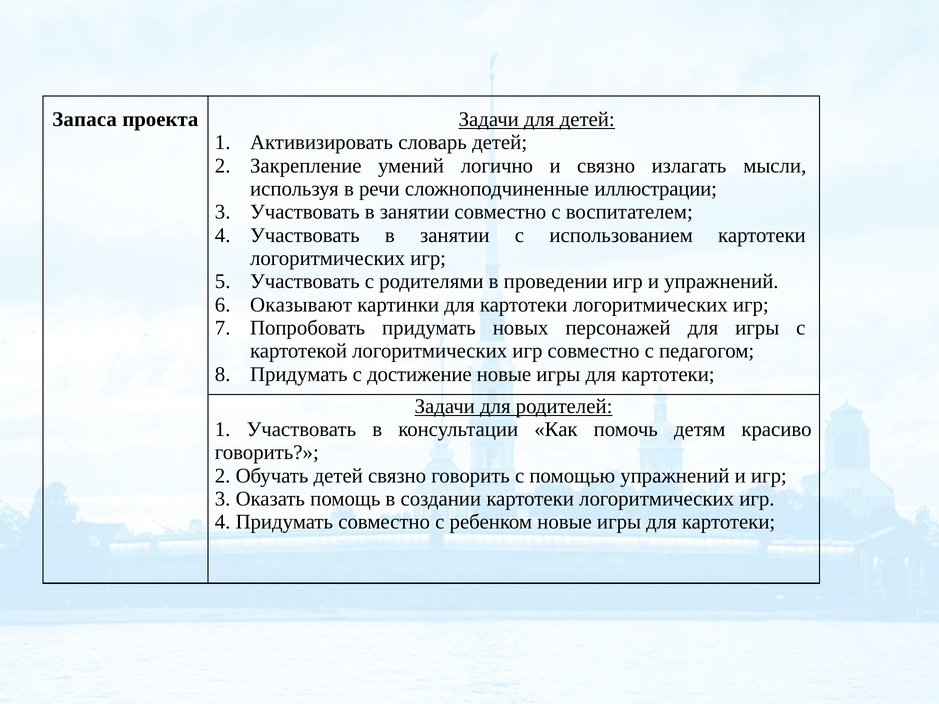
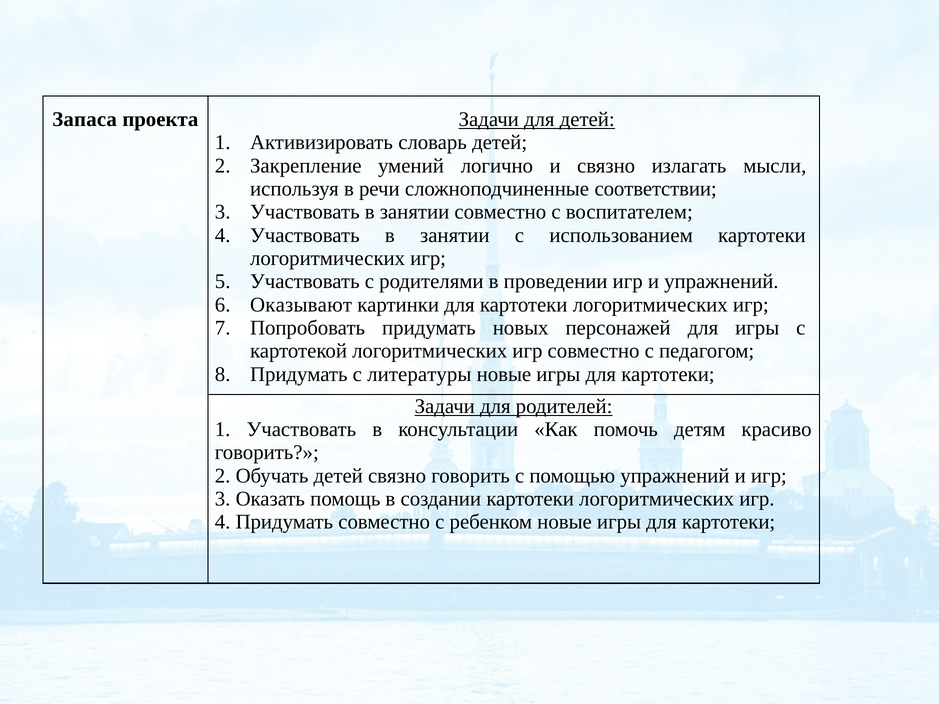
иллюстрации: иллюстрации -> соответствии
достижение: достижение -> литературы
